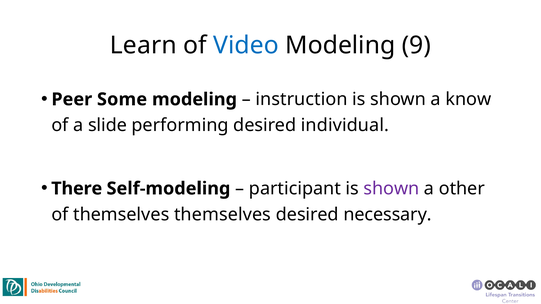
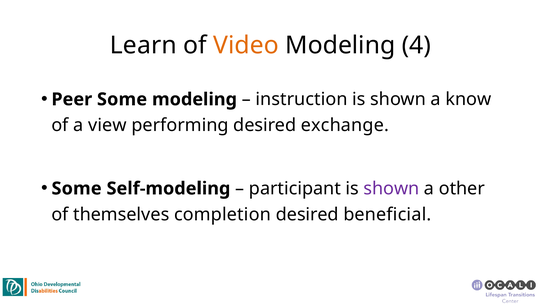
Video colour: blue -> orange
9: 9 -> 4
slide: slide -> view
individual: individual -> exchange
There at (77, 189): There -> Some
themselves themselves: themselves -> completion
necessary: necessary -> beneficial
